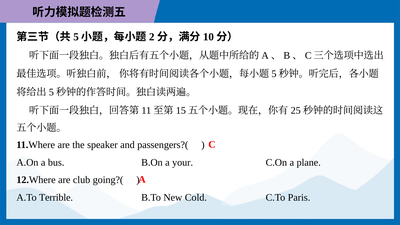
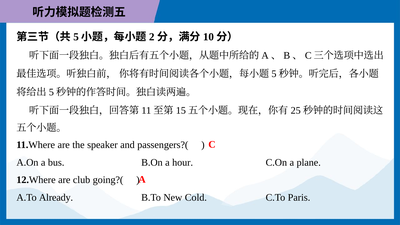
your: your -> hour
Terrible: Terrible -> Already
